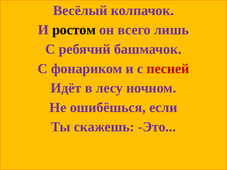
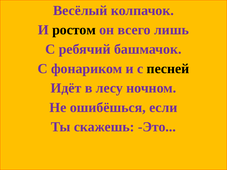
песней colour: red -> black
